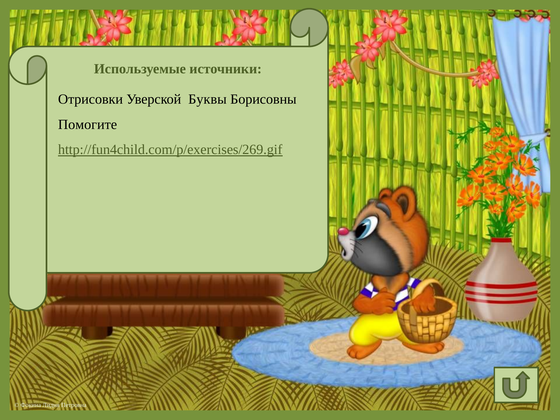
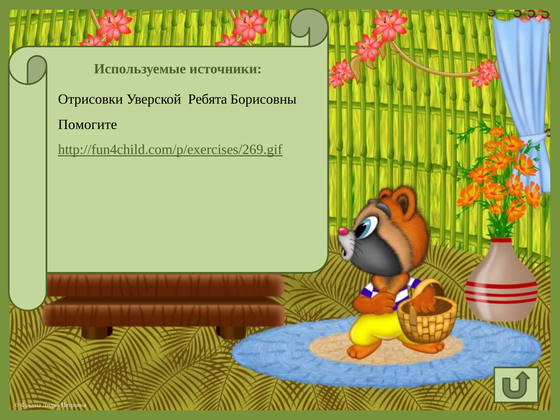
Буквы: Буквы -> Ребята
